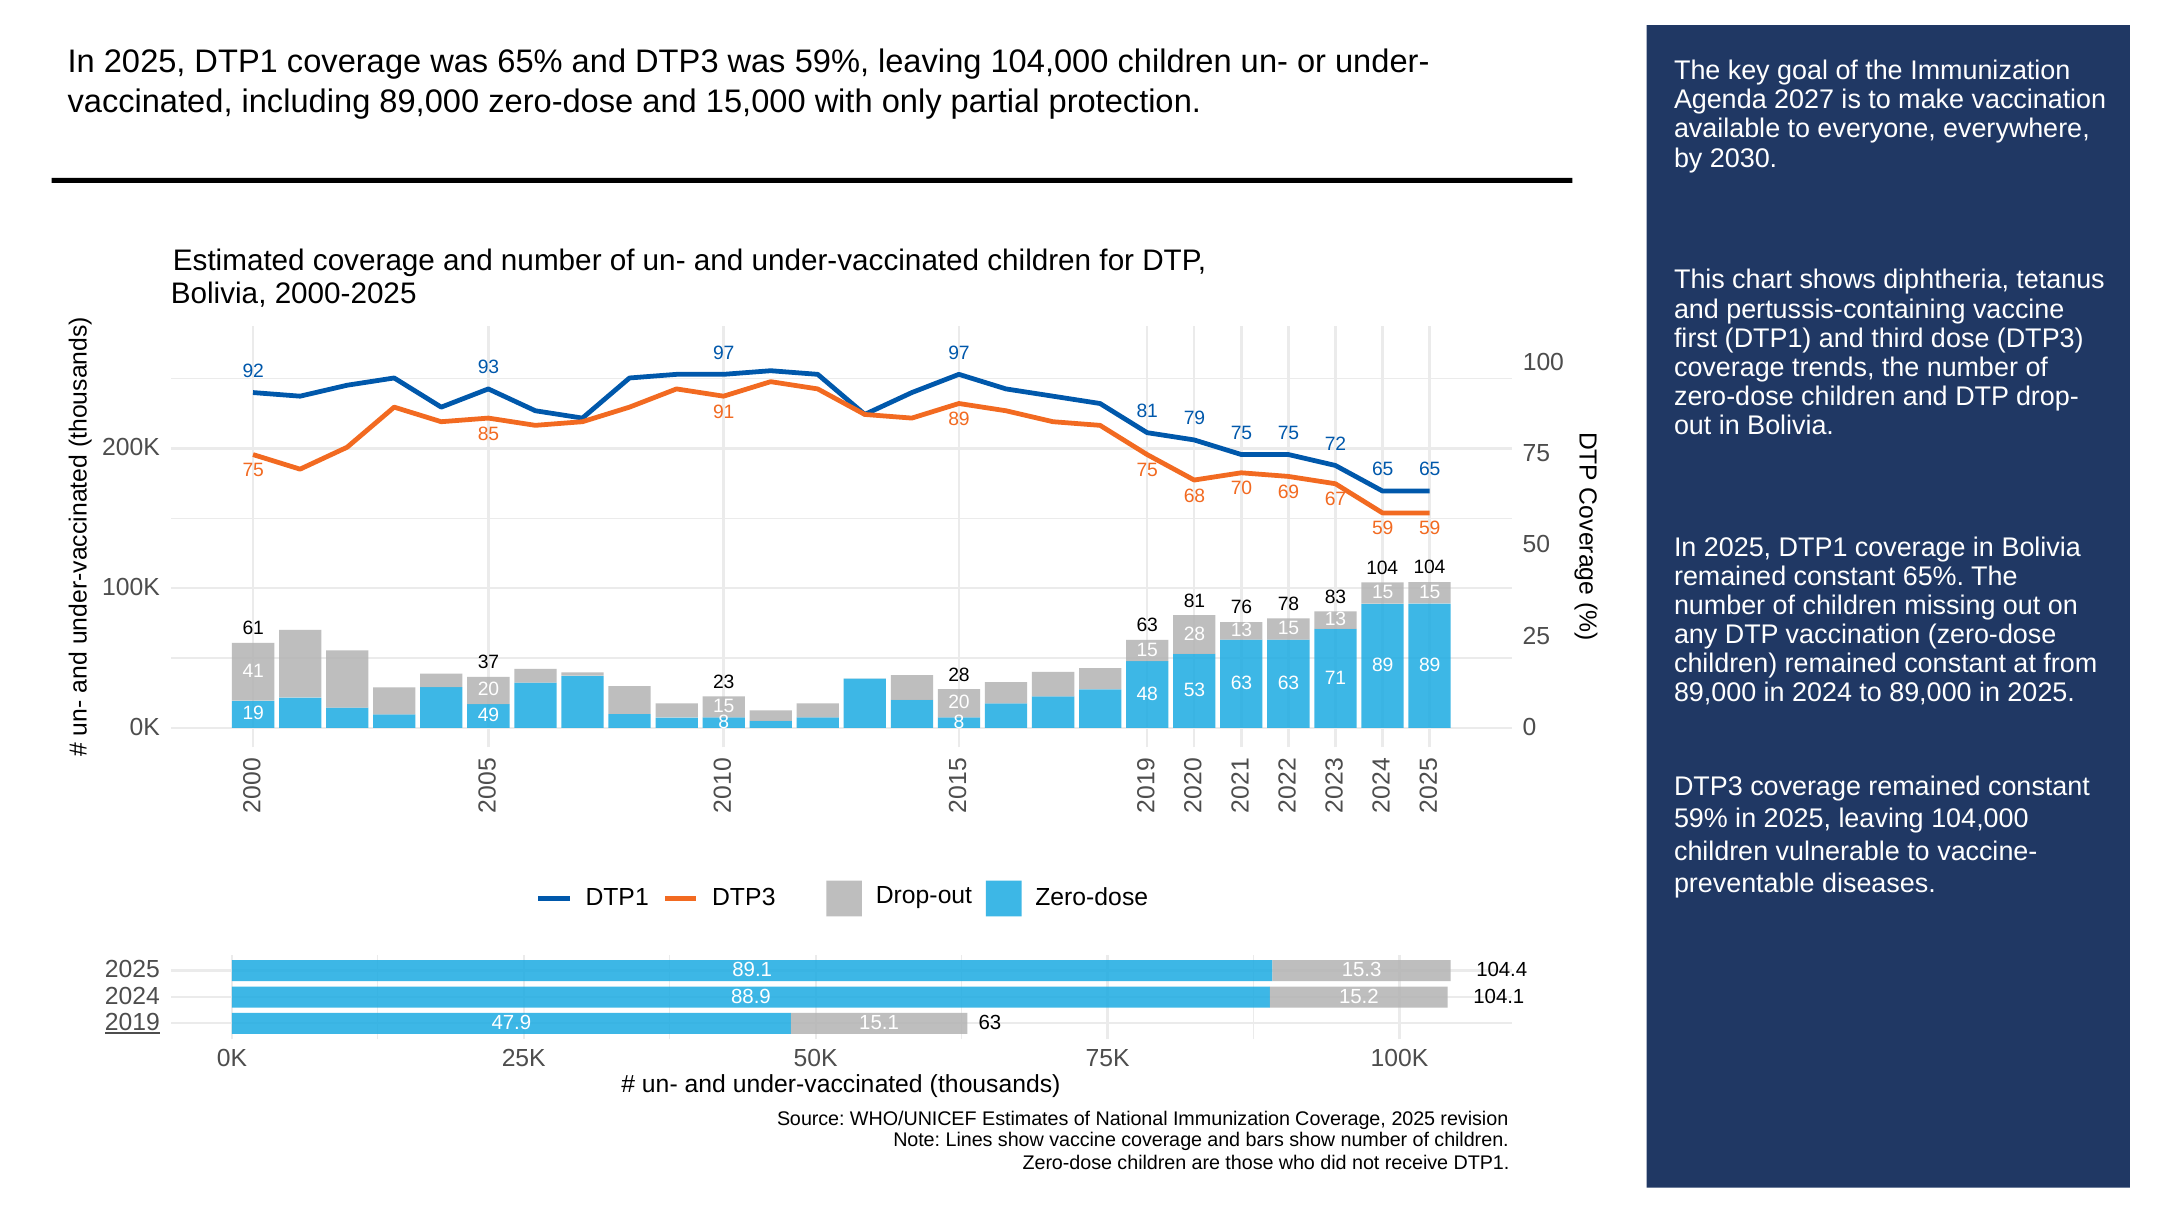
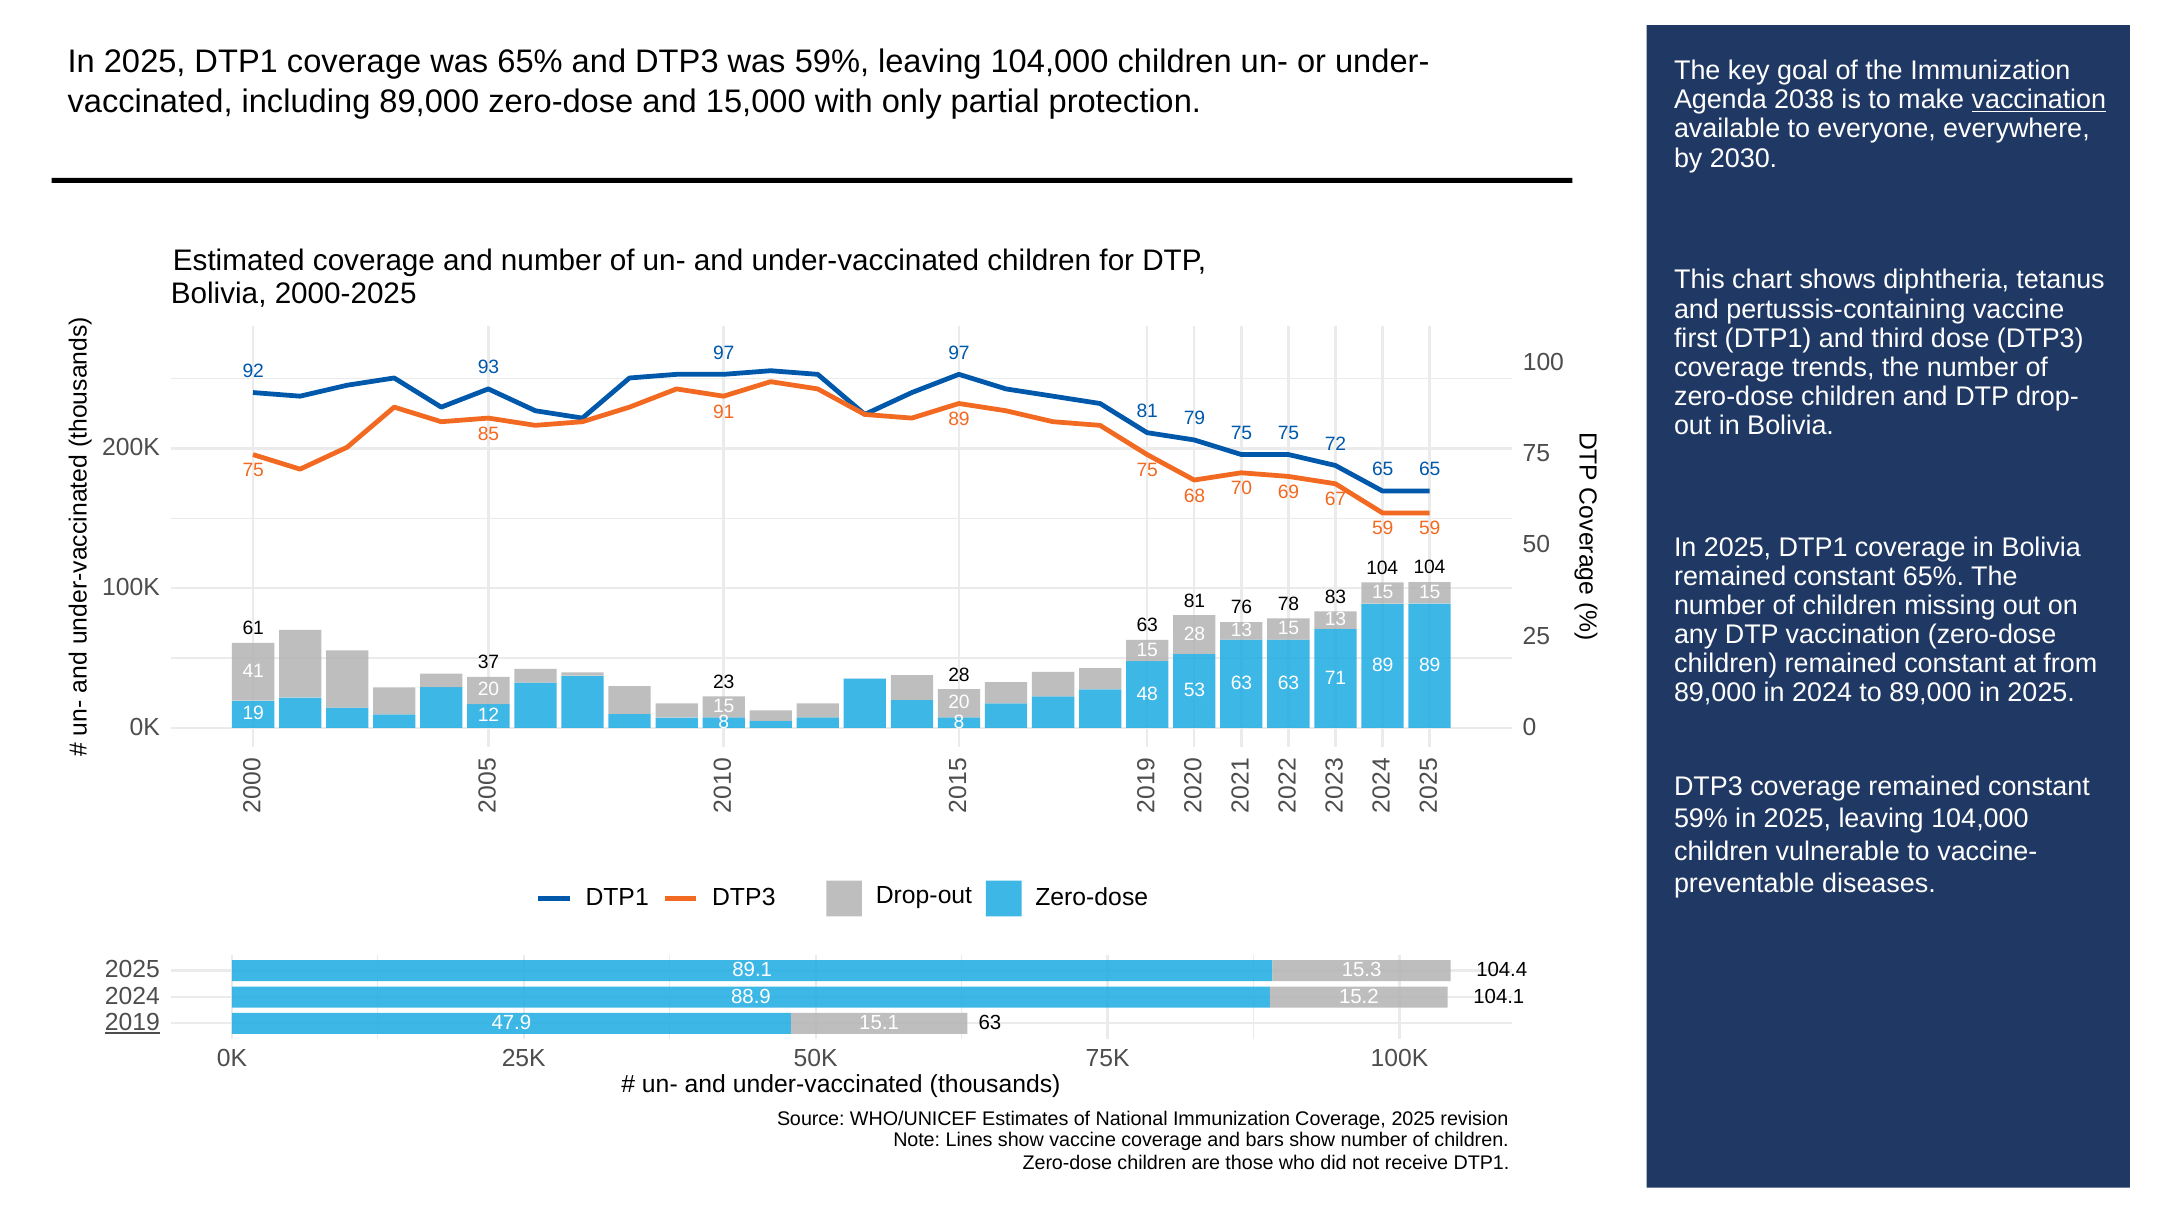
2027: 2027 -> 2038
vaccination at (2039, 100) underline: none -> present
49: 49 -> 12
